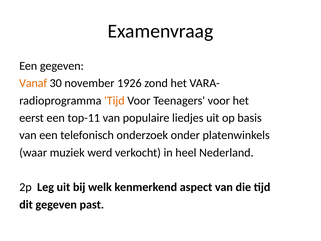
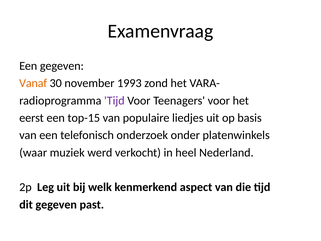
1926: 1926 -> 1993
Tijd at (114, 100) colour: orange -> purple
top-11: top-11 -> top-15
